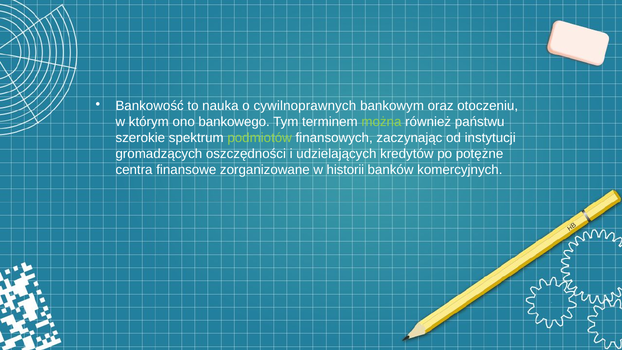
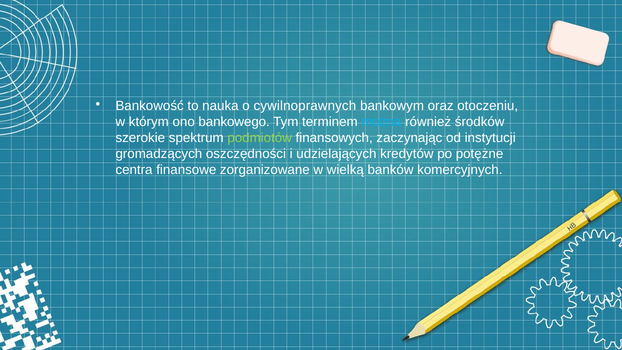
można colour: light green -> light blue
państwu: państwu -> środków
historii: historii -> wielką
